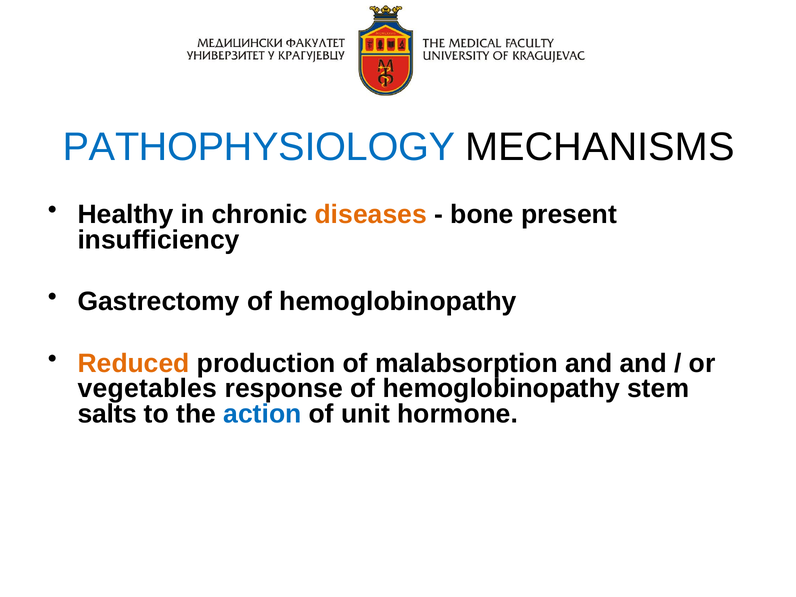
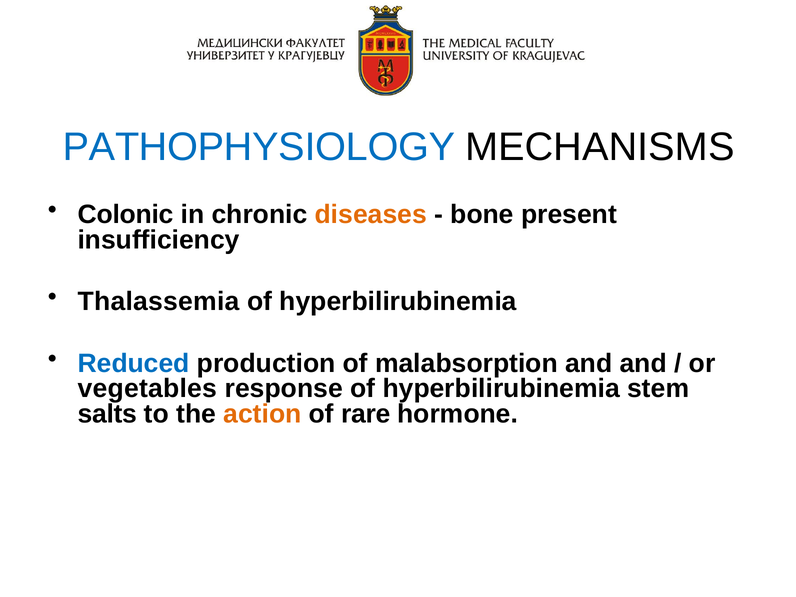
Healthy: Healthy -> Colonic
Gastrectomy: Gastrectomy -> Thalassemia
hemoglobinopathy at (398, 302): hemoglobinopathy -> hyperbilirubinemia
Reduced colour: orange -> blue
response of hemoglobinopathy: hemoglobinopathy -> hyperbilirubinemia
action colour: blue -> orange
unit: unit -> rare
